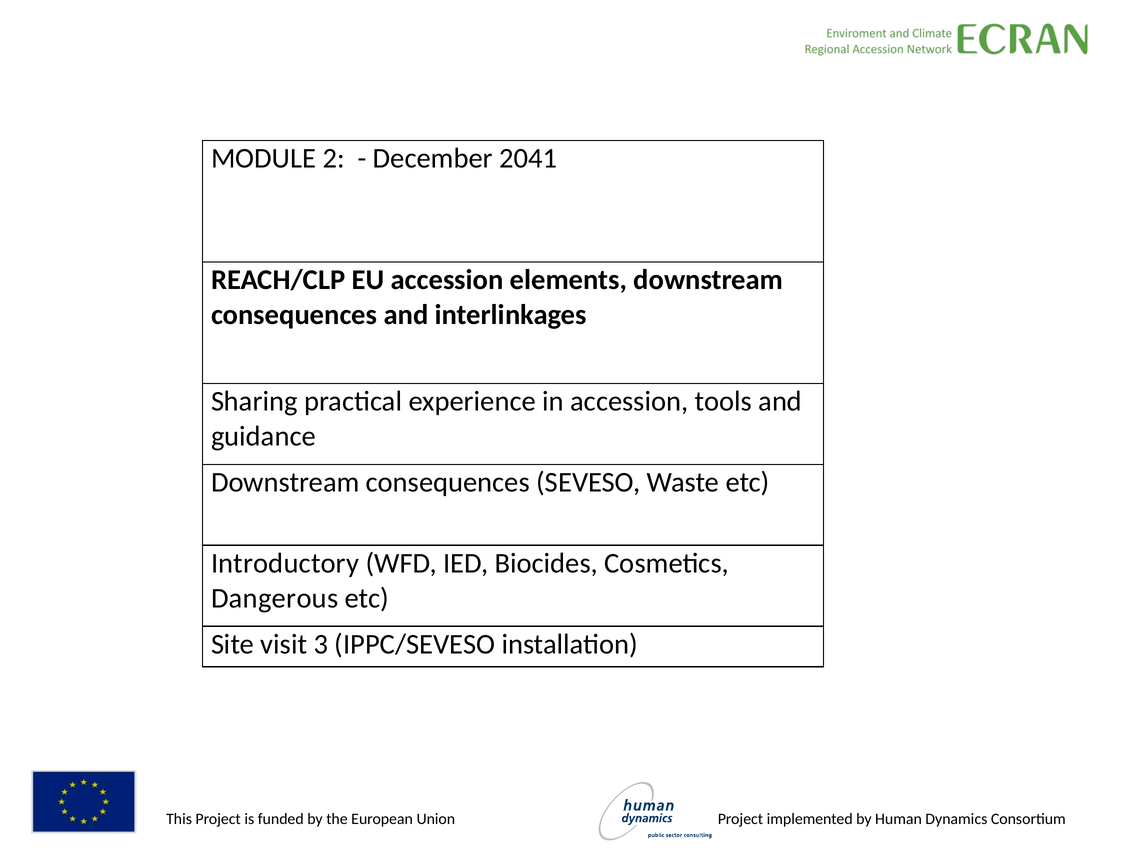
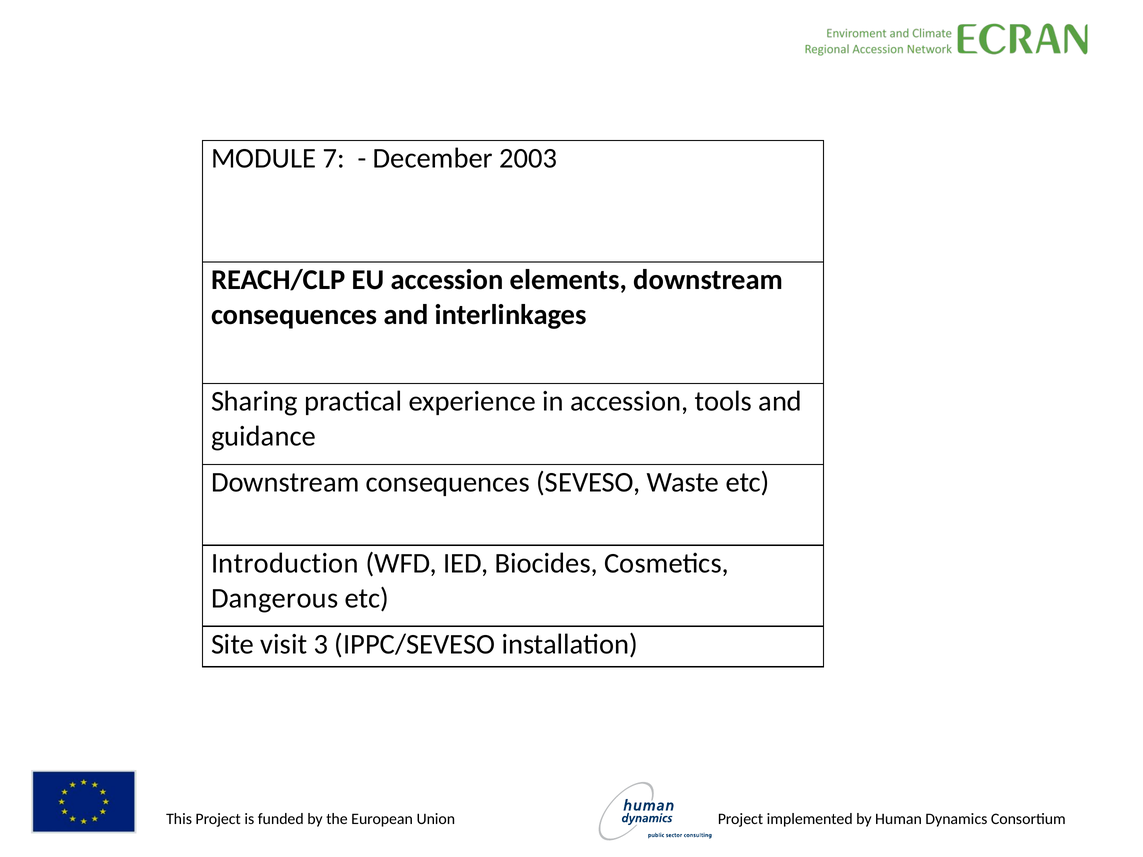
2: 2 -> 7
2041: 2041 -> 2003
Introductory: Introductory -> Introduction
